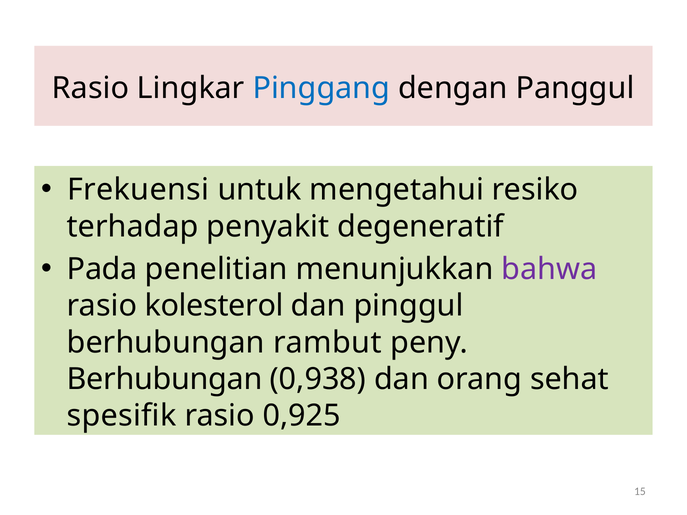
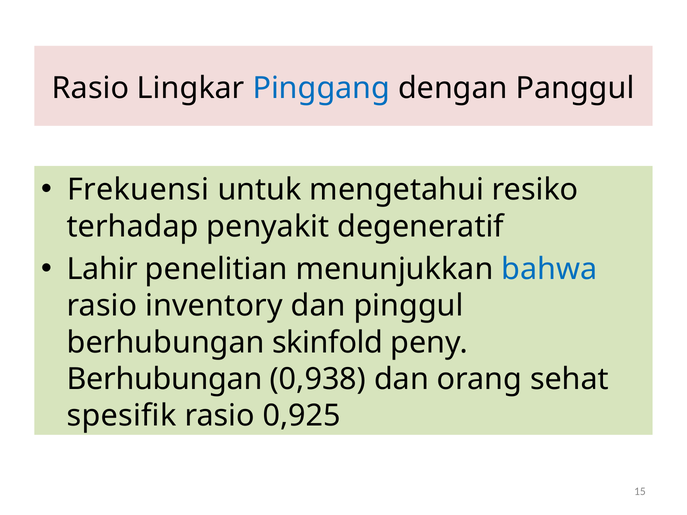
Pada: Pada -> Lahir
bahwa colour: purple -> blue
kolesterol: kolesterol -> inventory
rambut: rambut -> skinfold
